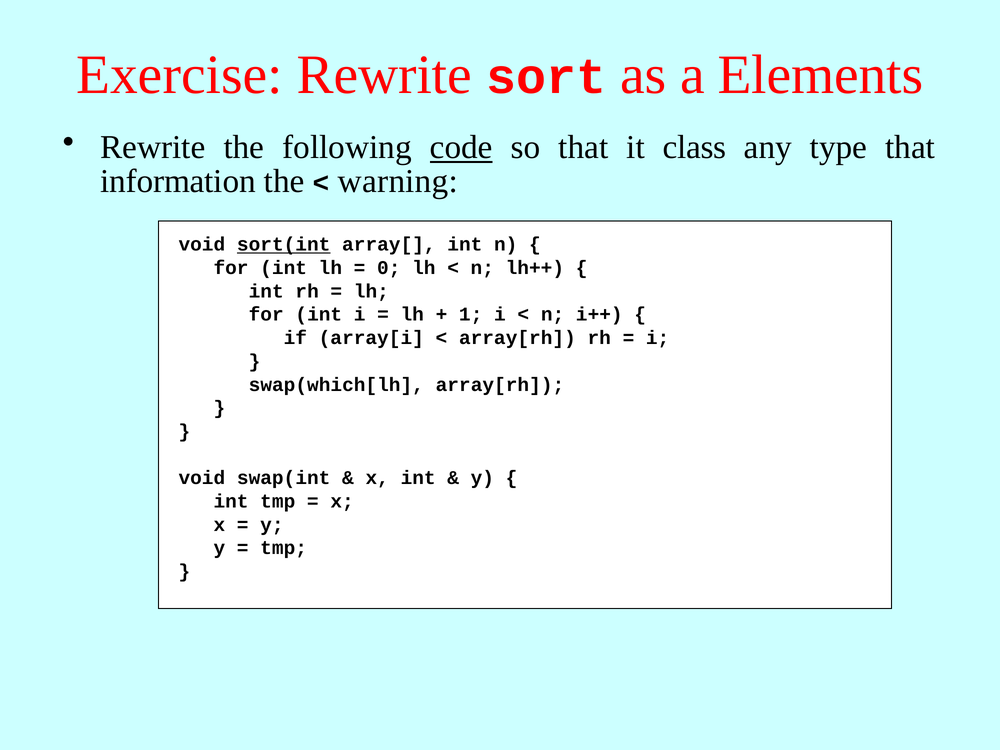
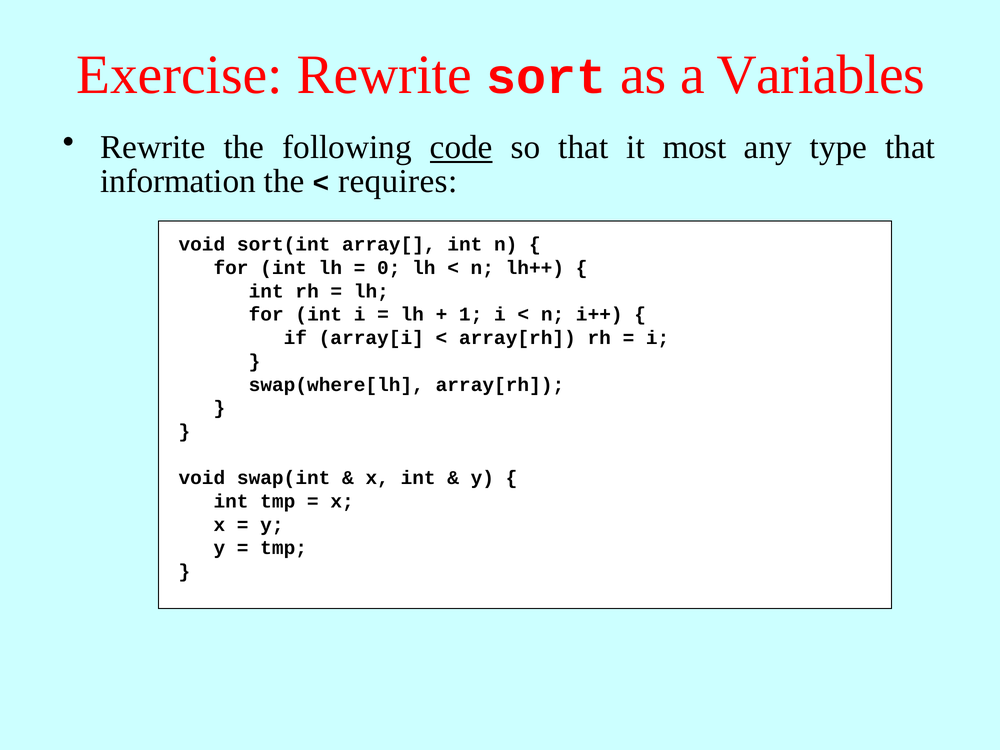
Elements: Elements -> Variables
class: class -> most
warning: warning -> requires
sort(int underline: present -> none
swap(which[lh: swap(which[lh -> swap(where[lh
